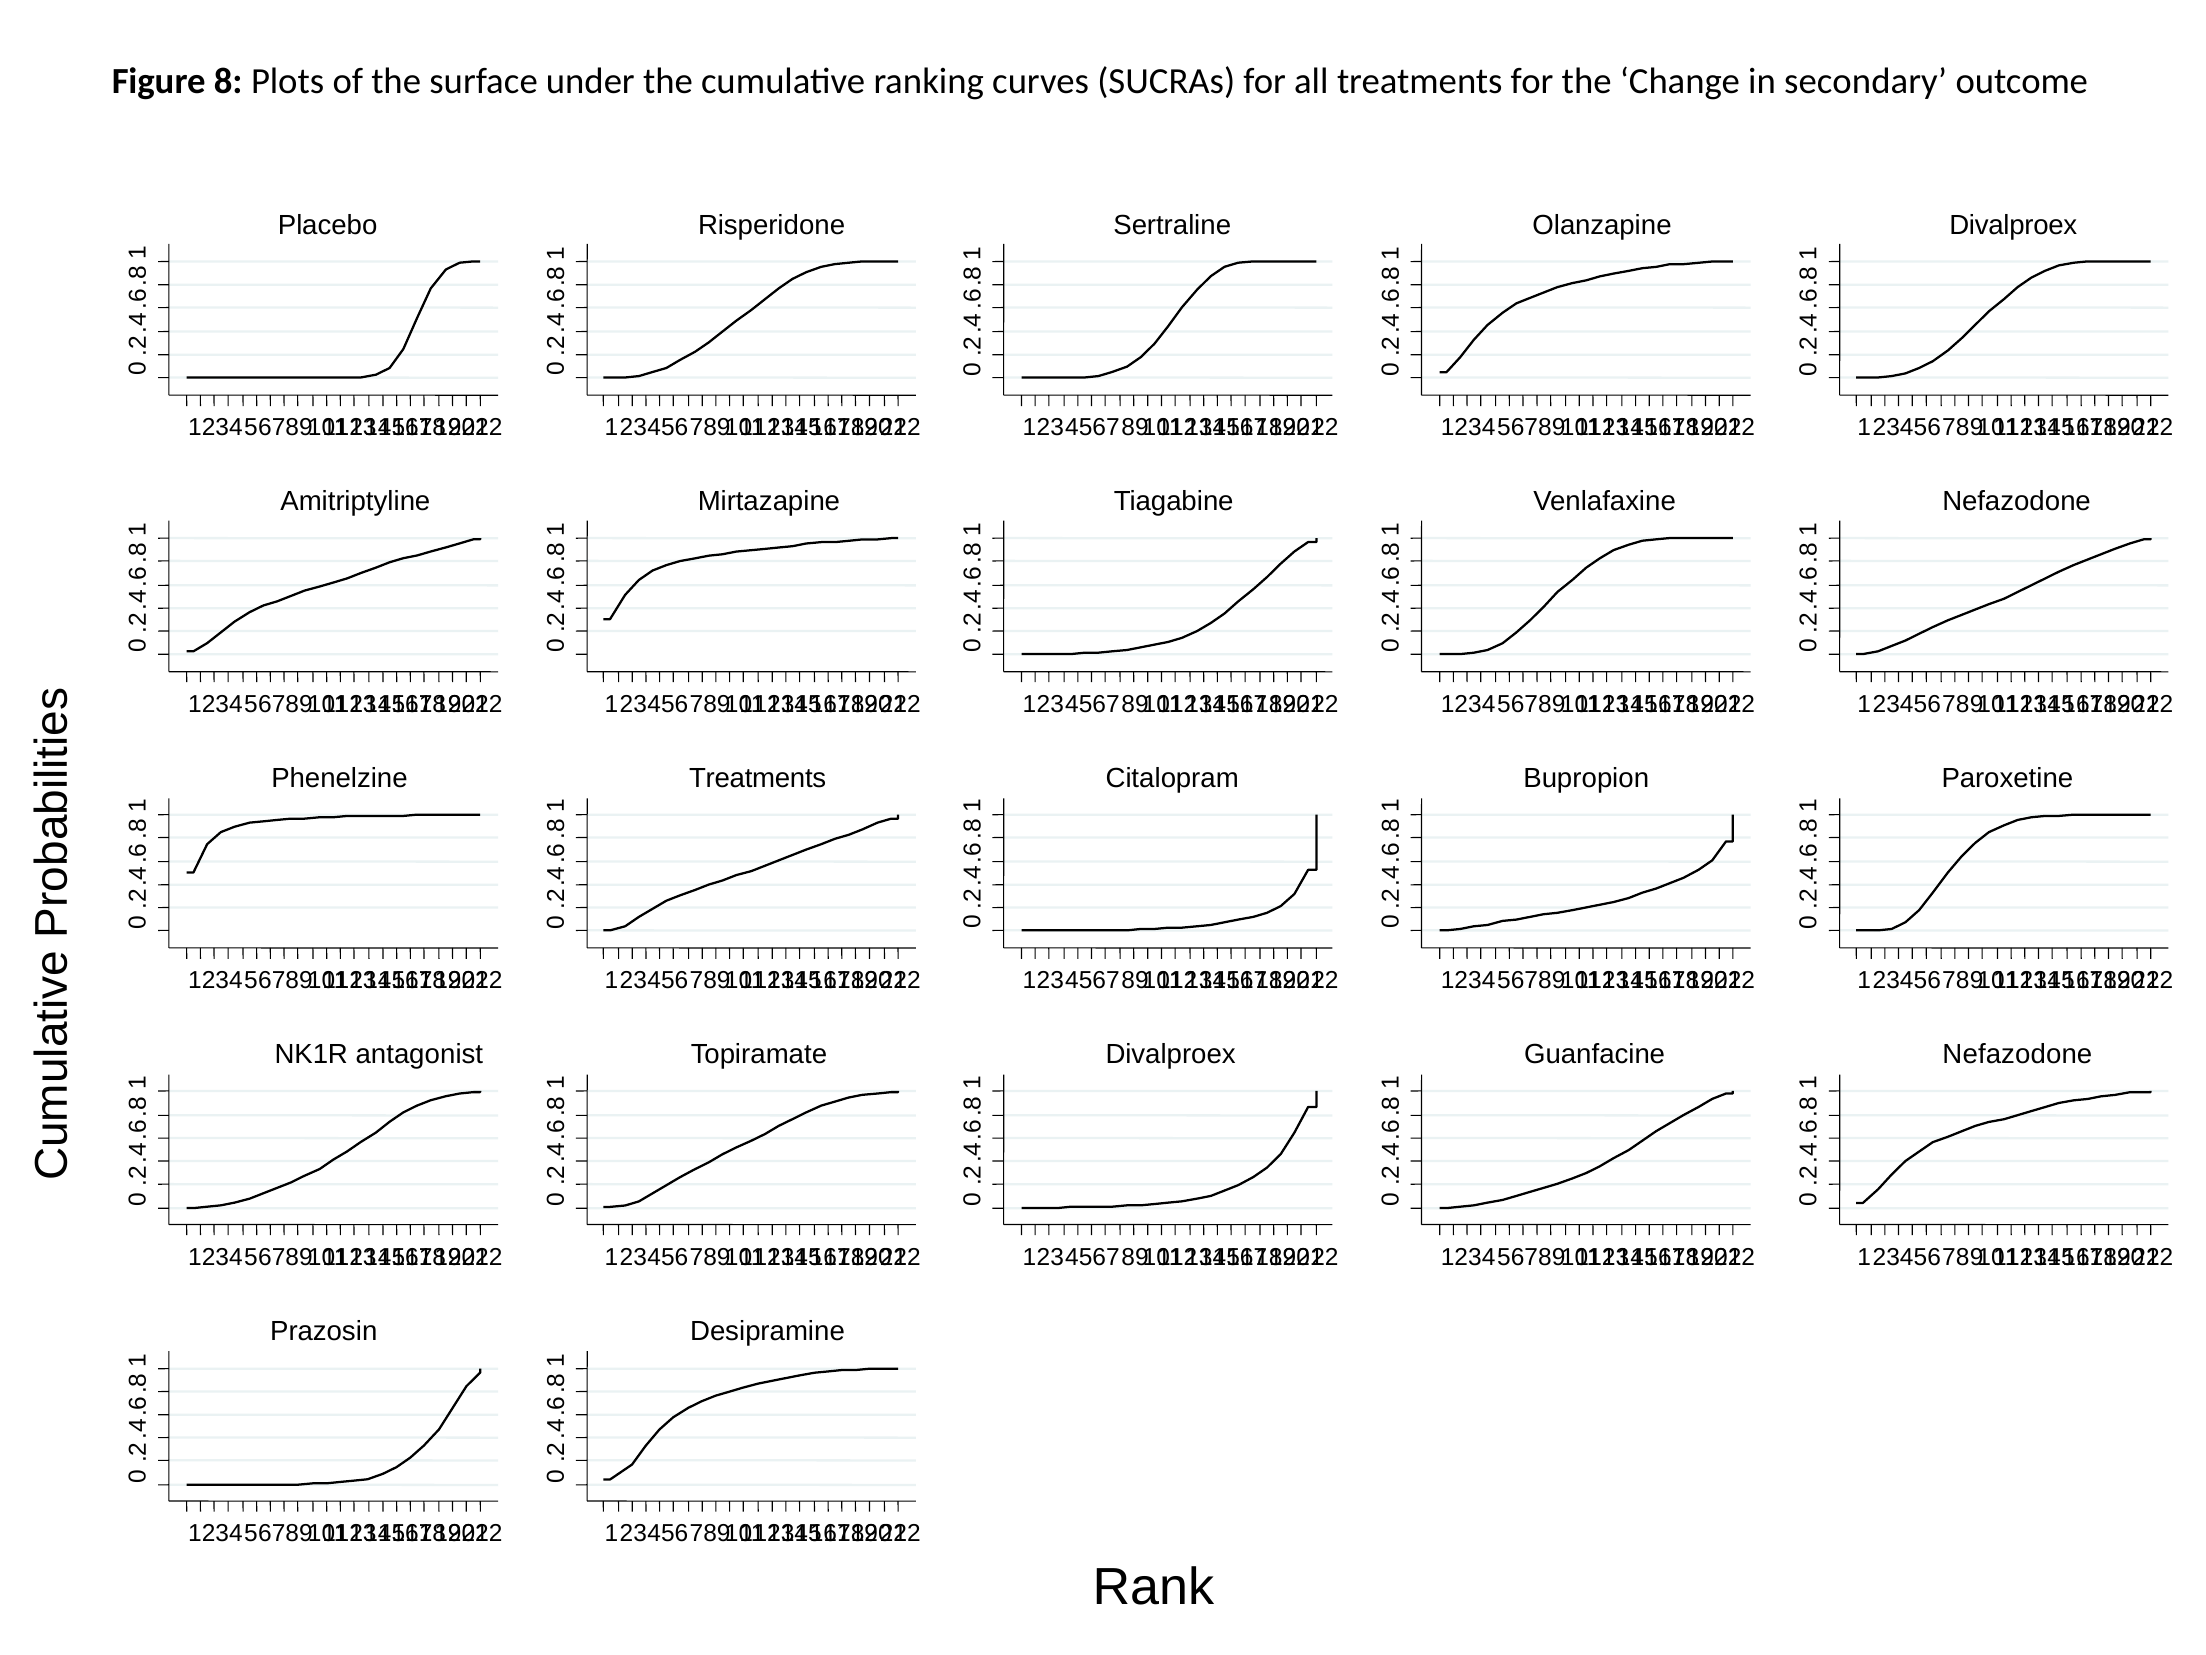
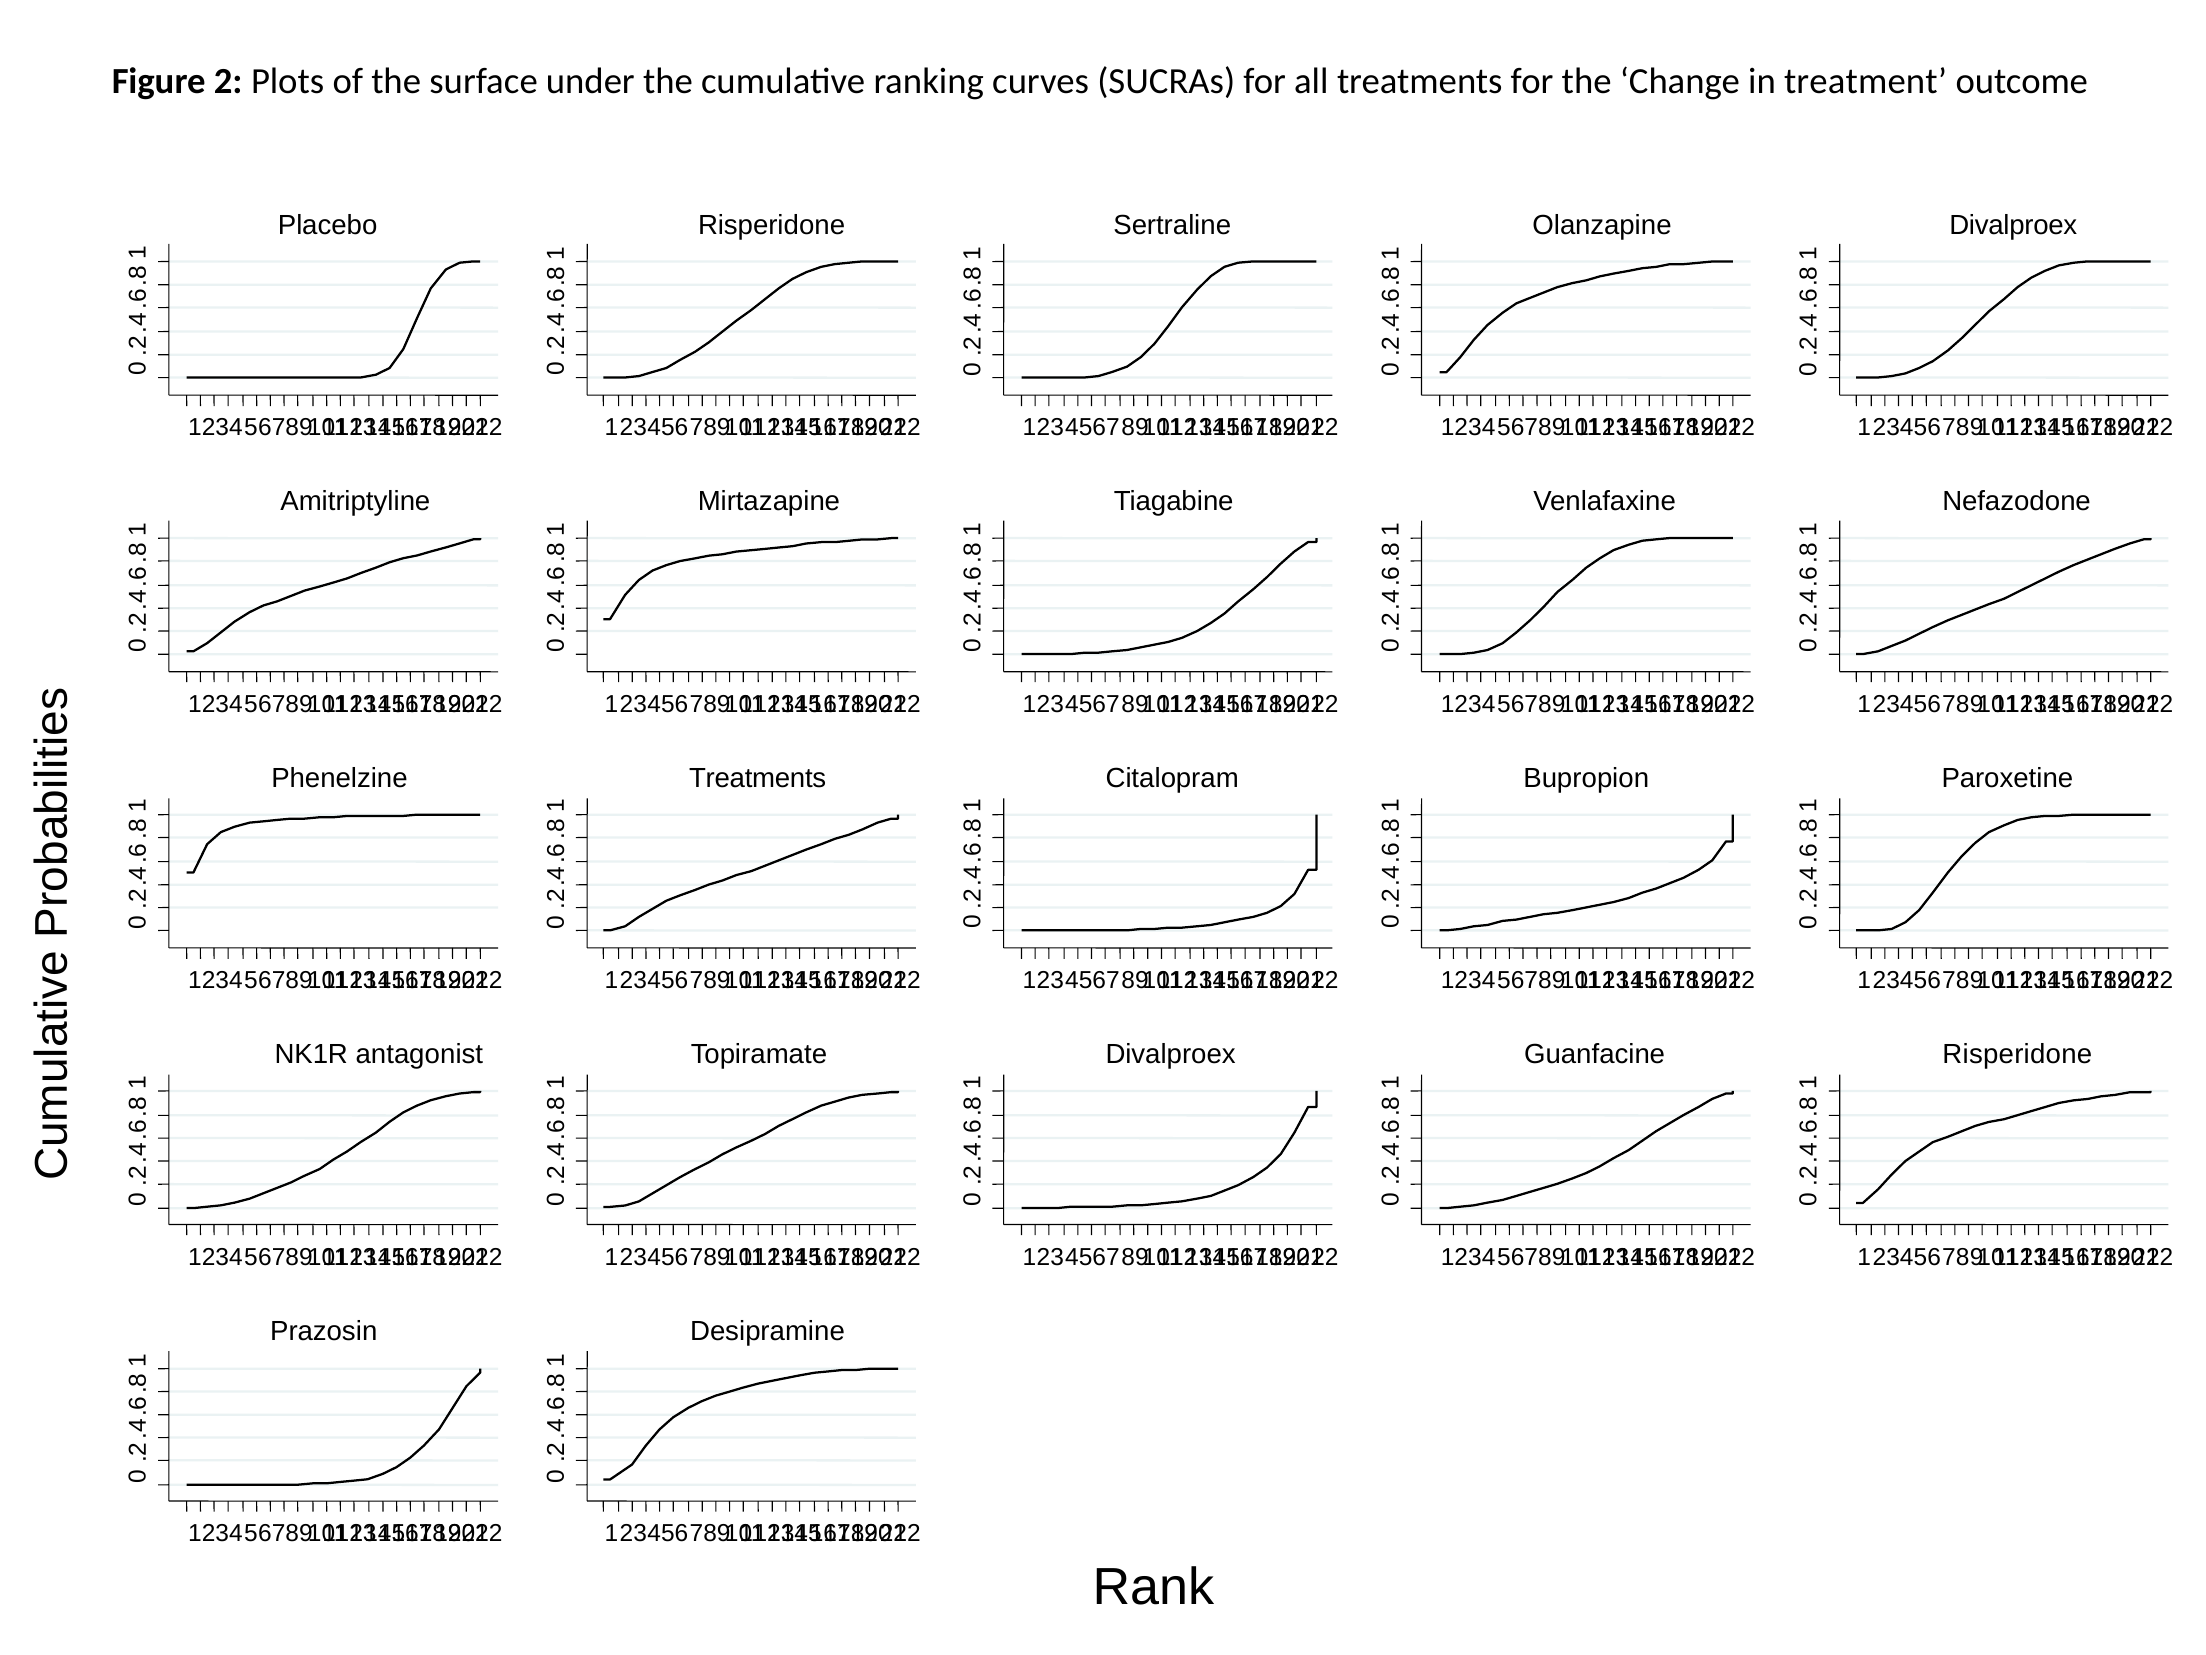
Figure 8: 8 -> 2
secondary: secondary -> treatment
Guanfacine Nefazodone: Nefazodone -> Risperidone
